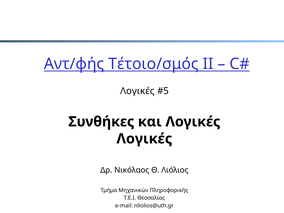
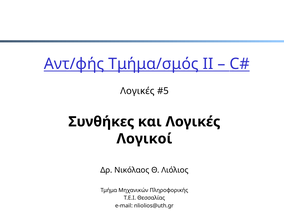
Τέτοιο/σμός: Τέτοιο/σμός -> Τμήμα/σμός
Λογικές at (144, 139): Λογικές -> Λογικοί
